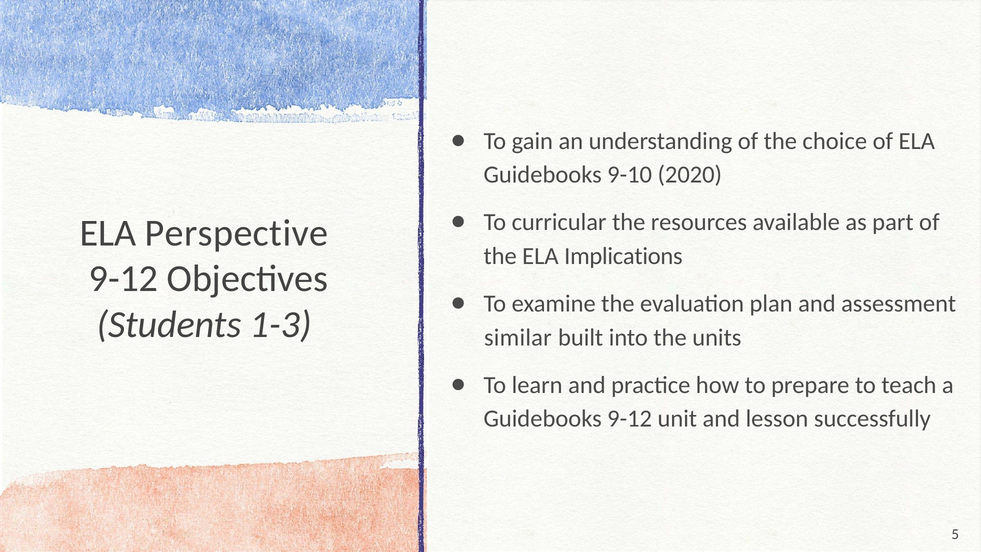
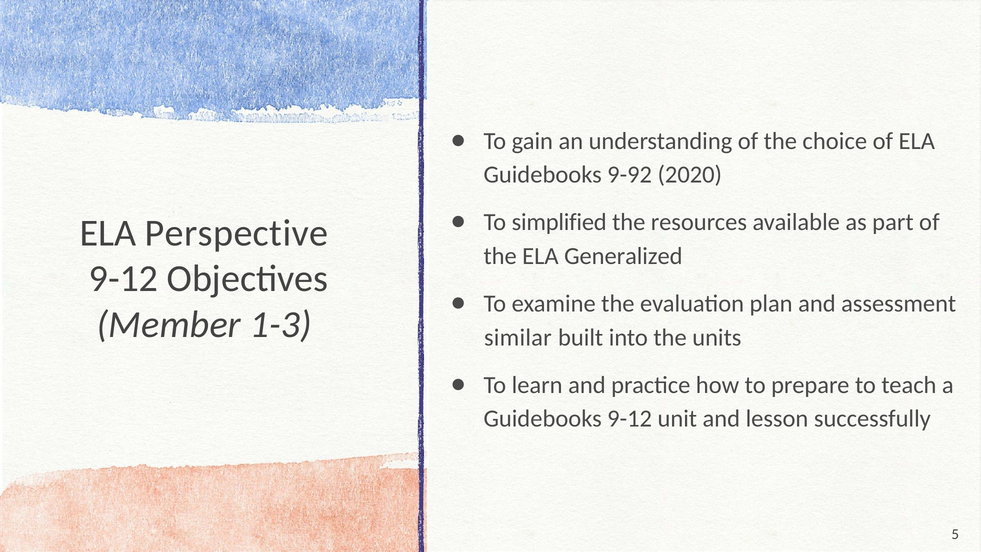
9-10: 9-10 -> 9-92
curricular: curricular -> simplified
Implications: Implications -> Generalized
Students: Students -> Member
